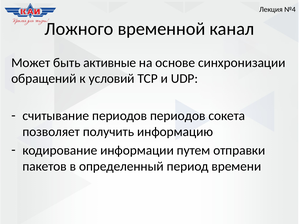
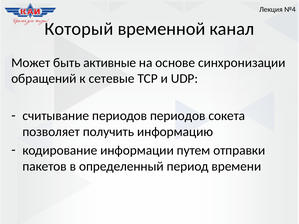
Ложного: Ложного -> Который
условий: условий -> сетевые
